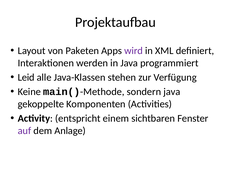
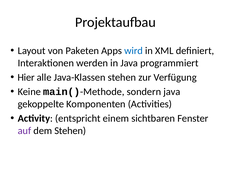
wird colour: purple -> blue
Leid: Leid -> Hier
dem Anlage: Anlage -> Stehen
